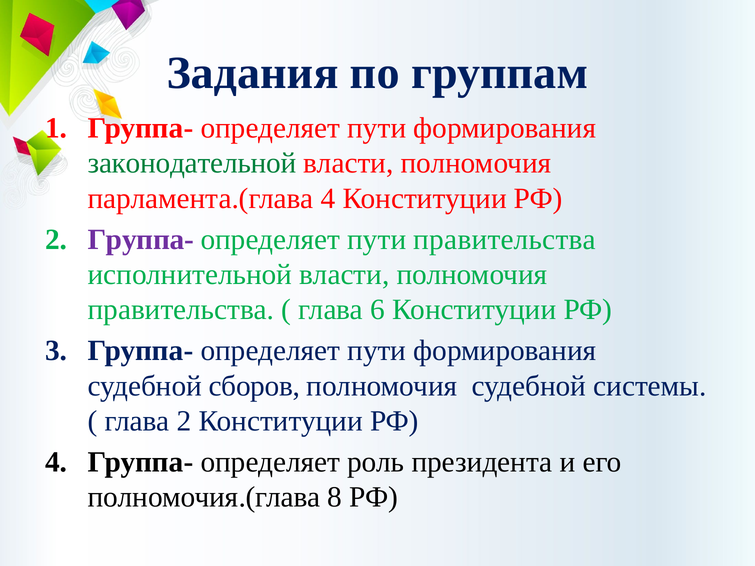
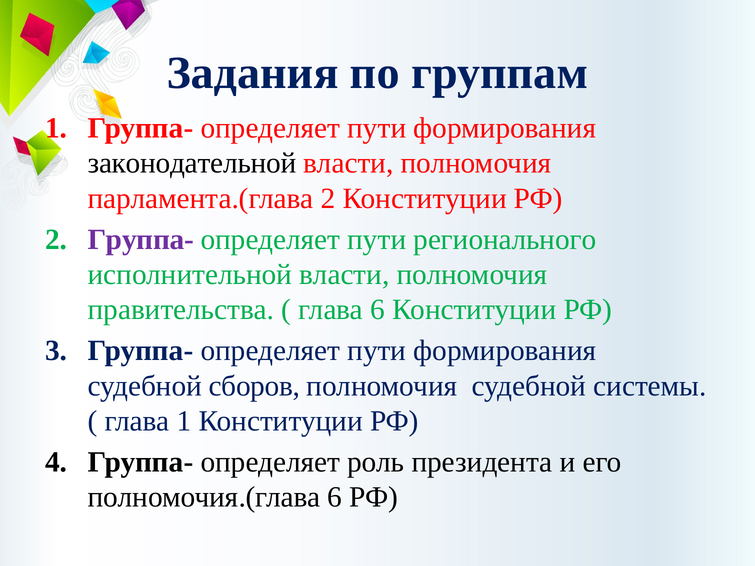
законодательной colour: green -> black
парламента.(глава 4: 4 -> 2
пути правительства: правительства -> регионального
глава 2: 2 -> 1
полномочия.(глава 8: 8 -> 6
